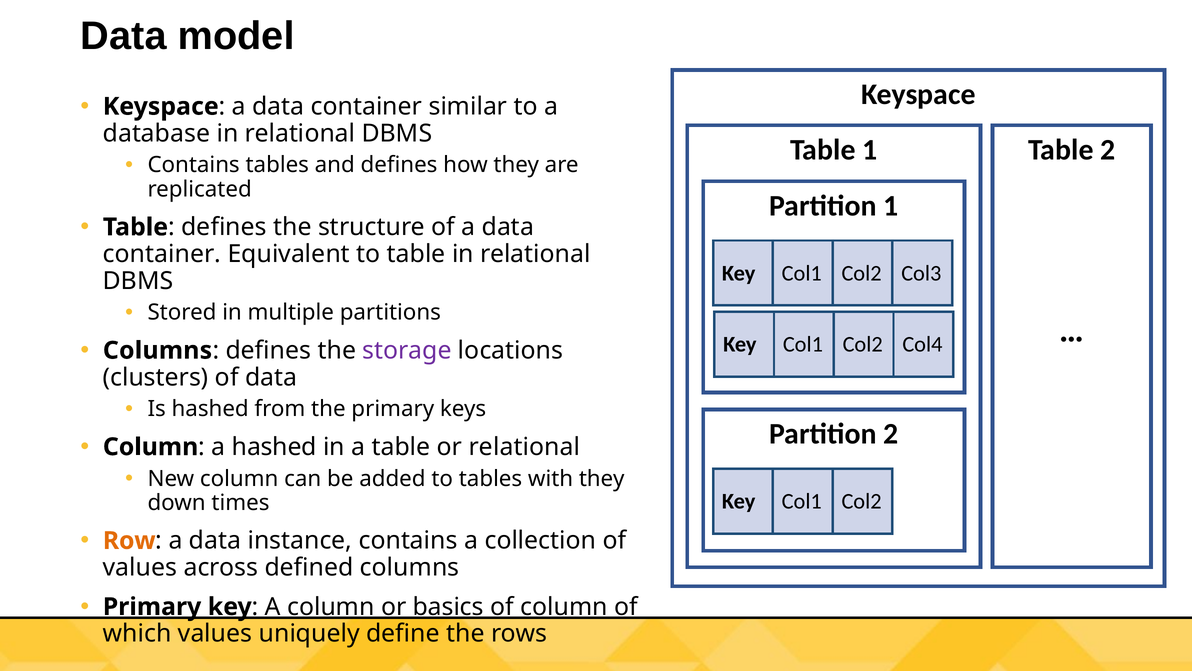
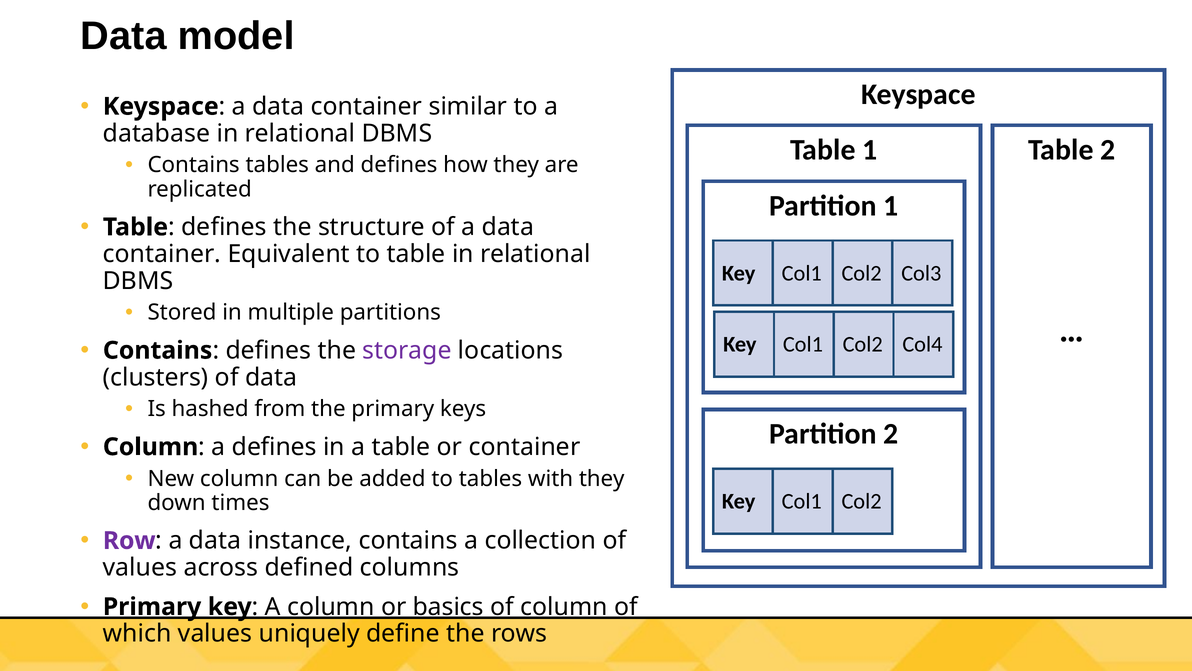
Columns at (157, 350): Columns -> Contains
a hashed: hashed -> defines
or relational: relational -> container
Row colour: orange -> purple
